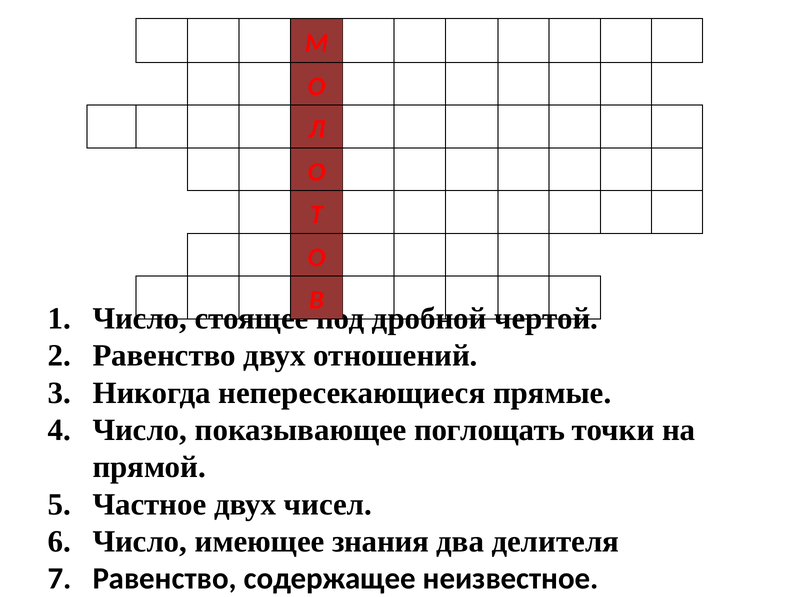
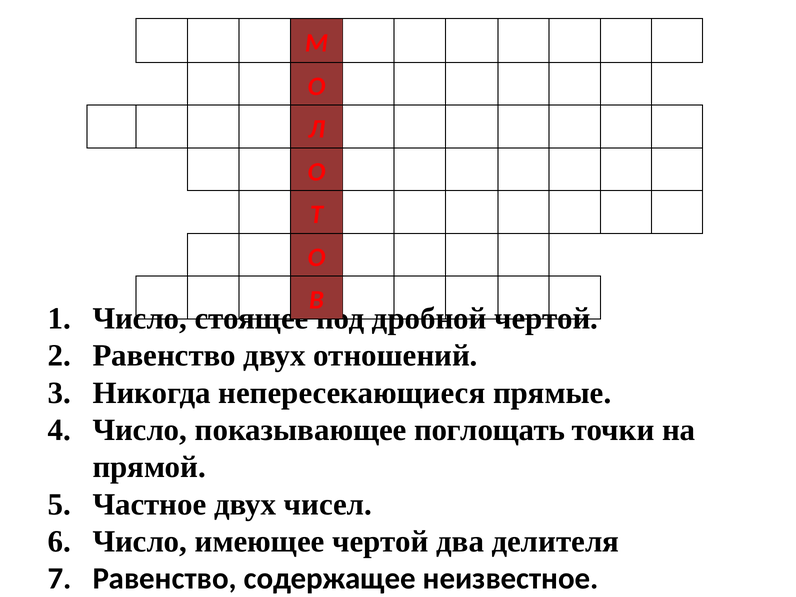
имеющее знания: знания -> чертой
